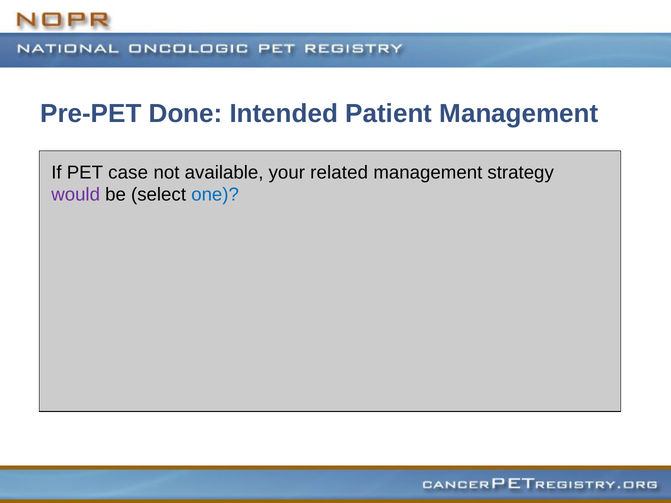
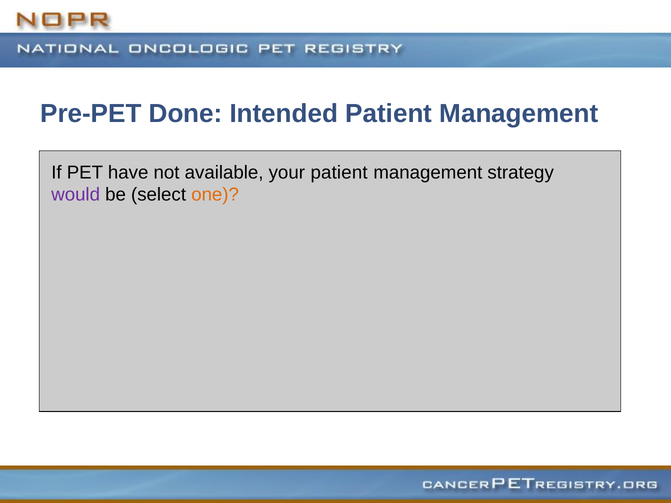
case: case -> have
your related: related -> patient
one colour: blue -> orange
